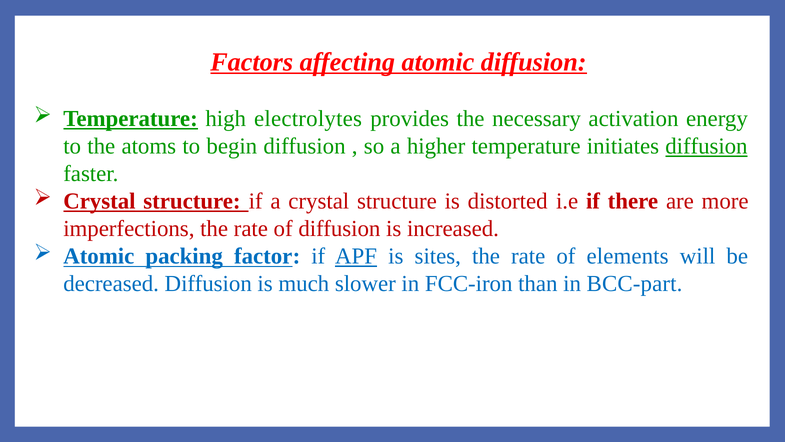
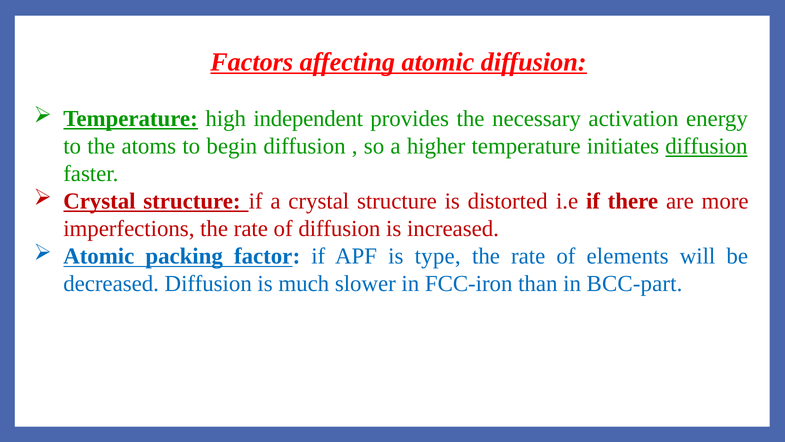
electrolytes: electrolytes -> independent
APF underline: present -> none
sites: sites -> type
